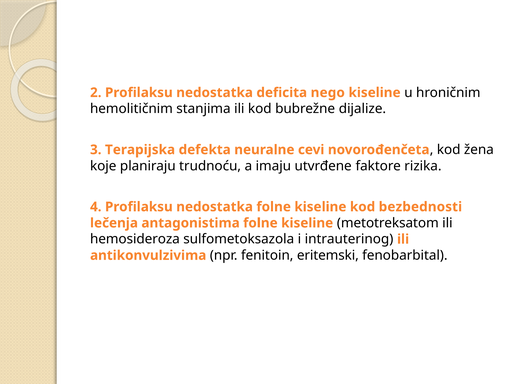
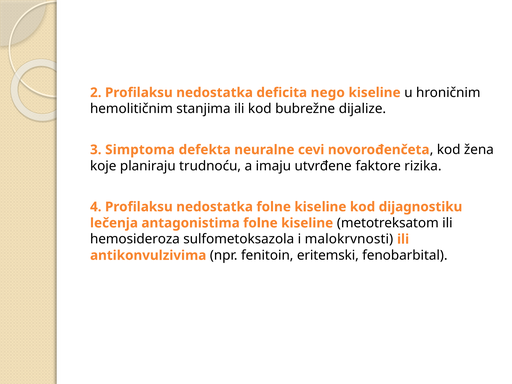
Terapijska: Terapijska -> Simptoma
bezbednosti: bezbednosti -> dijagnostiku
intrauterinog: intrauterinog -> malokrvnosti
